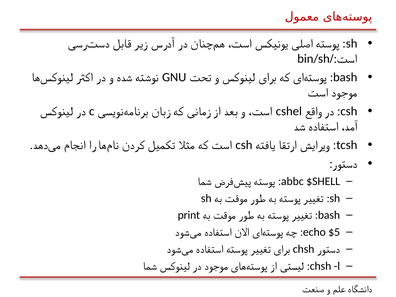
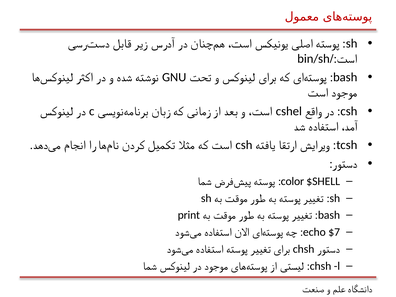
abbc: abbc -> color
$5: $5 -> $7
